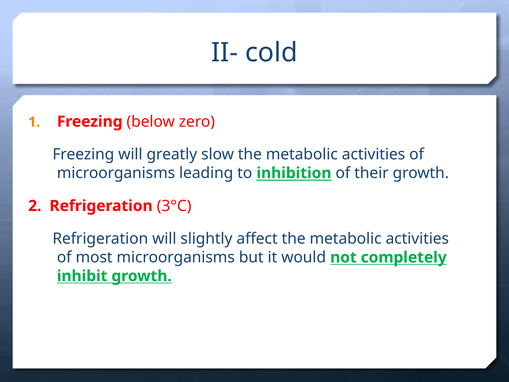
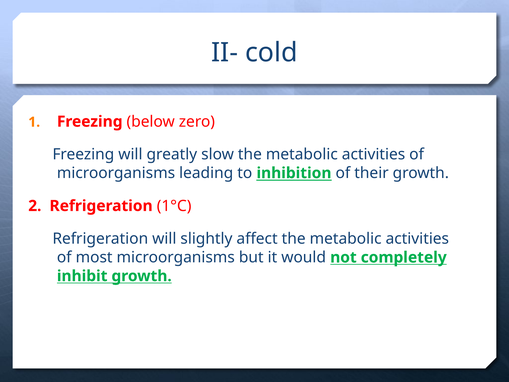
3°C: 3°C -> 1°C
